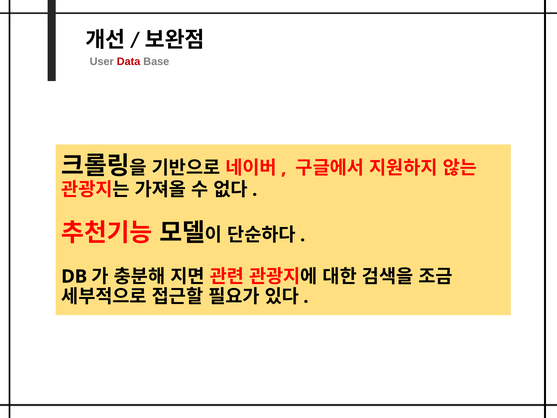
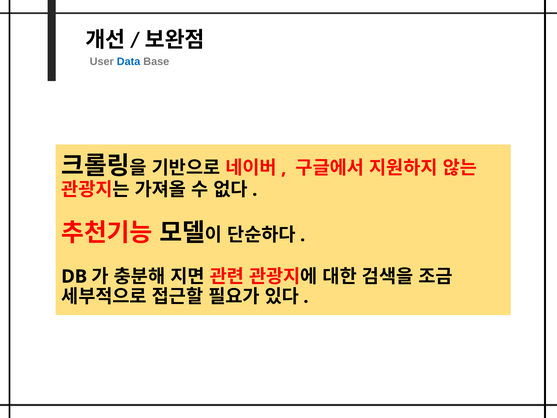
Data colour: red -> blue
